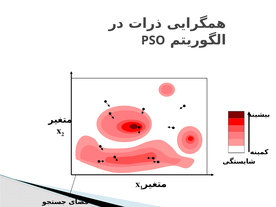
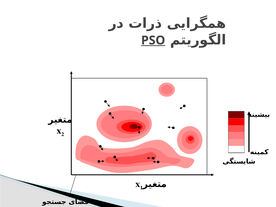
PSO underline: none -> present
